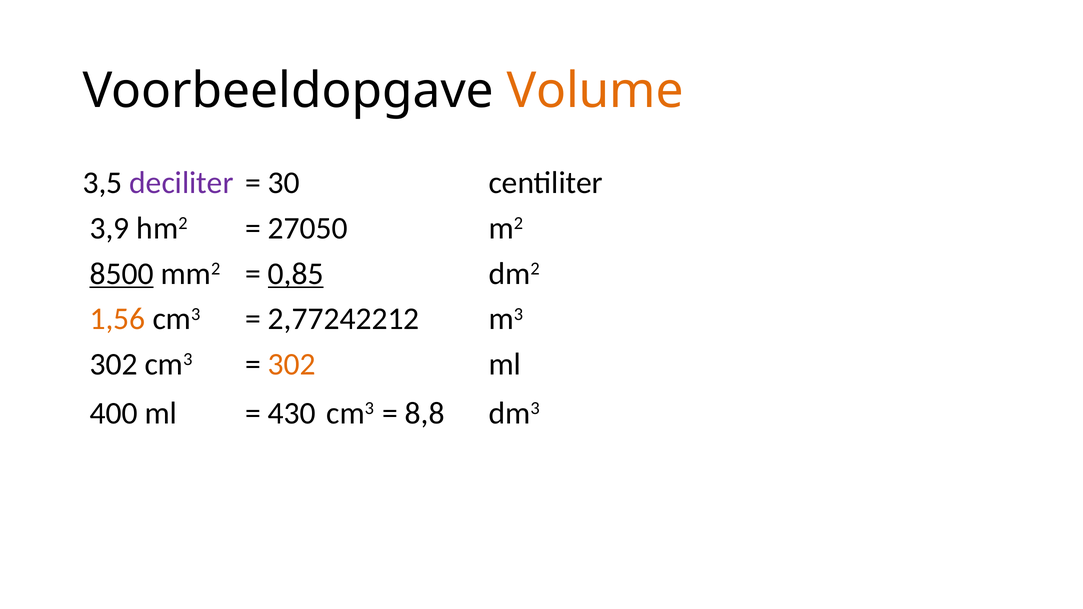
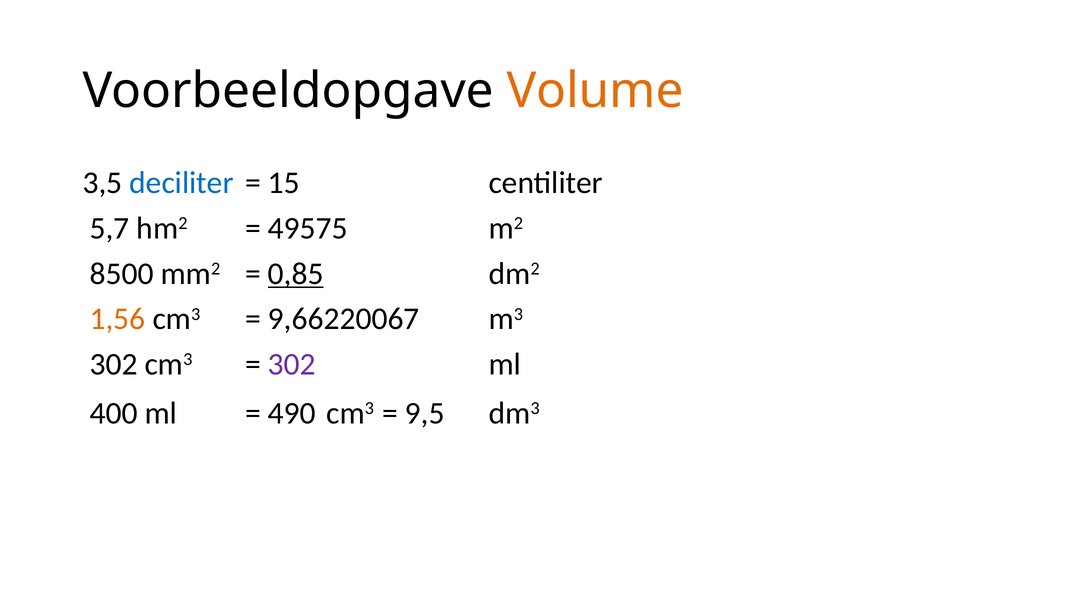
deciliter colour: purple -> blue
30: 30 -> 15
3,9: 3,9 -> 5,7
27050: 27050 -> 49575
8500 underline: present -> none
2,77242212: 2,77242212 -> 9,66220067
302 at (292, 364) colour: orange -> purple
430: 430 -> 490
8,8: 8,8 -> 9,5
